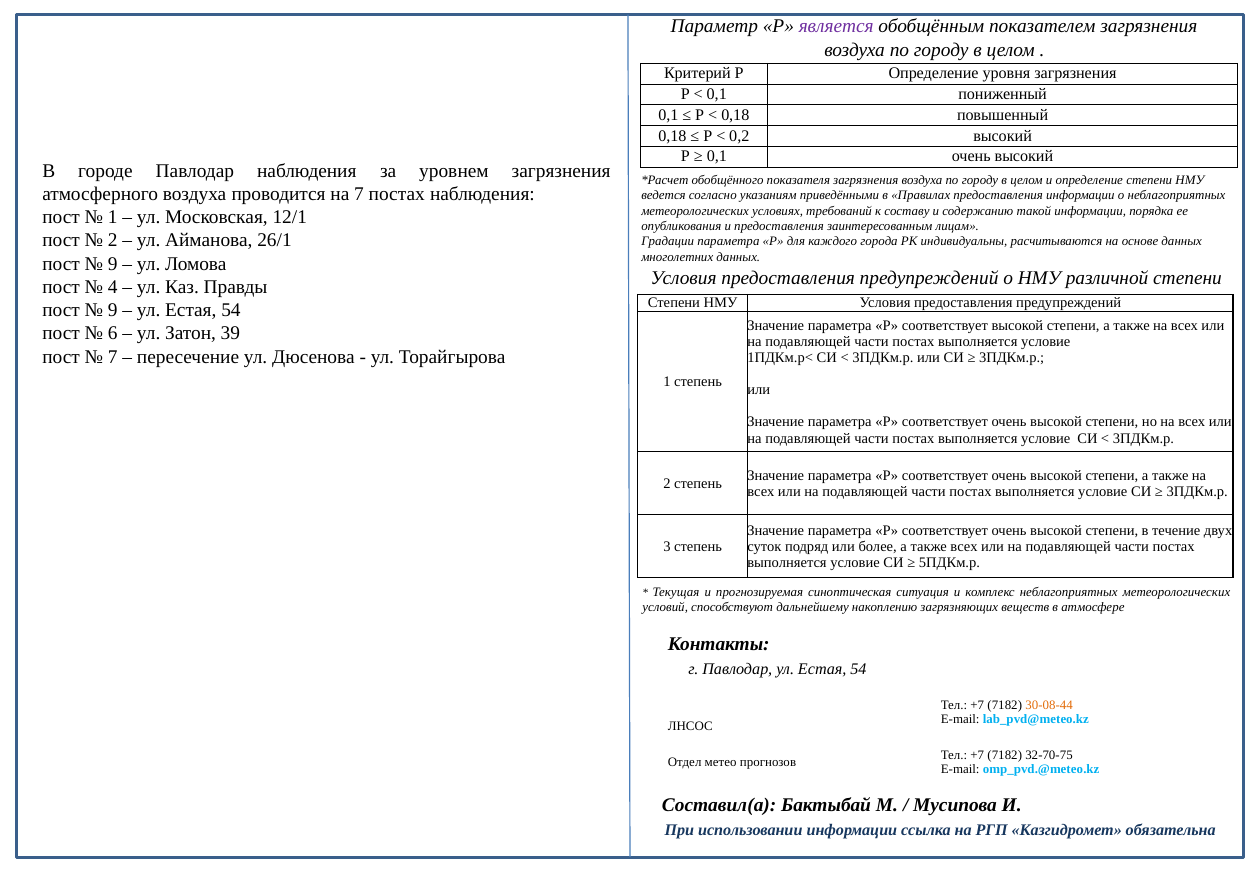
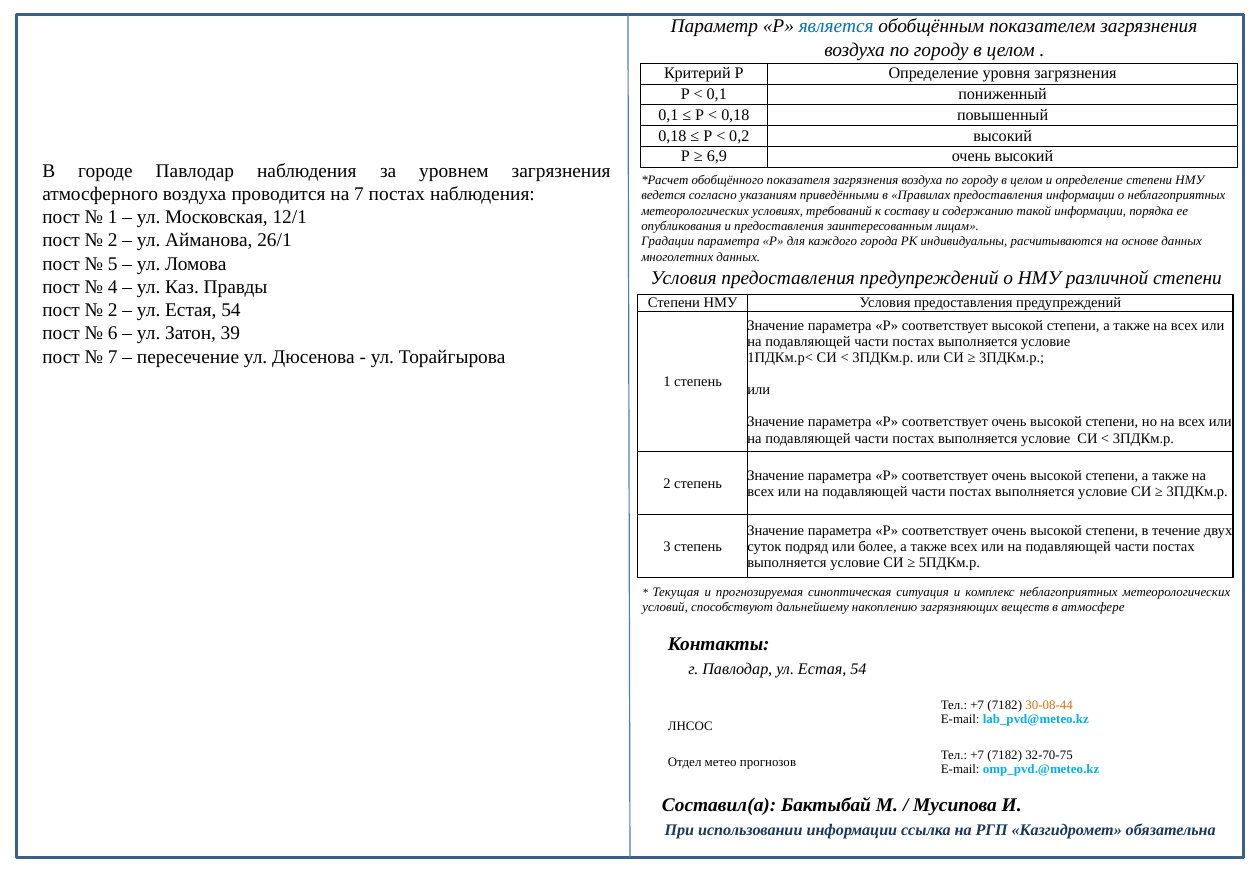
является colour: purple -> blue
0,1 at (717, 157): 0,1 -> 6,9
9 at (113, 264): 9 -> 5
9 at (113, 310): 9 -> 2
